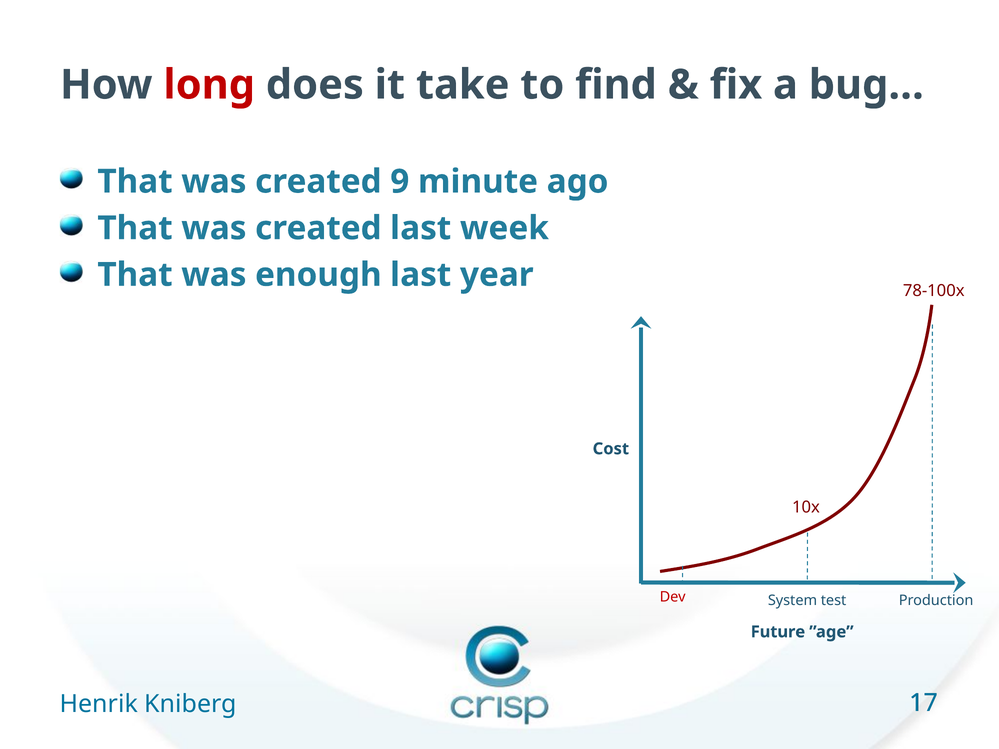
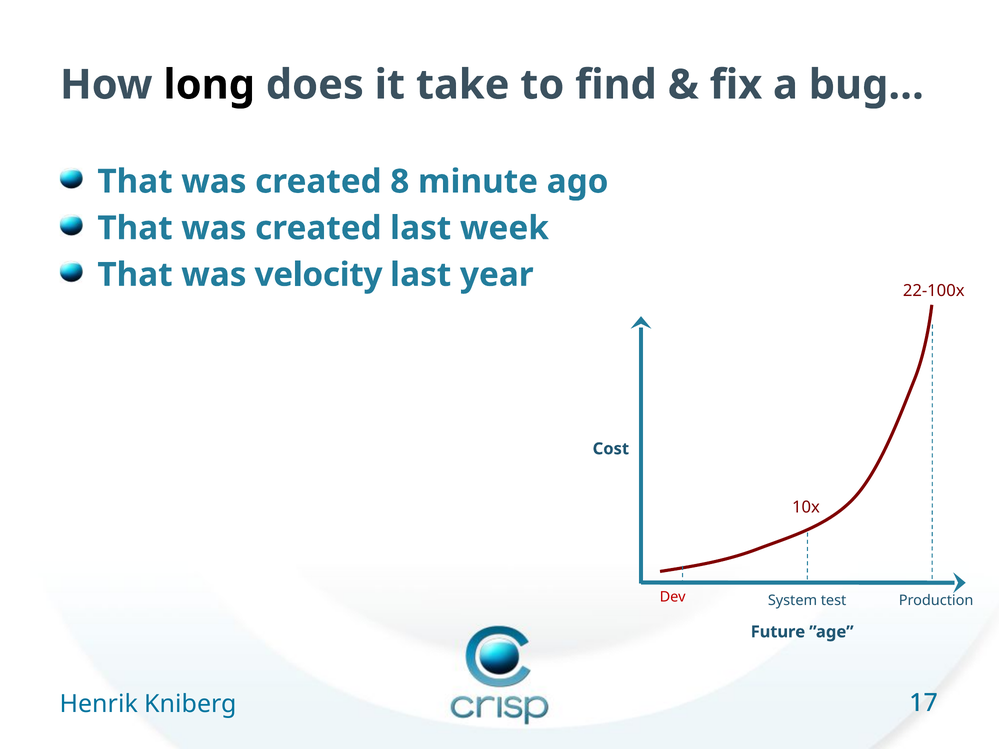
long colour: red -> black
9: 9 -> 8
enough: enough -> velocity
78-100x: 78-100x -> 22-100x
